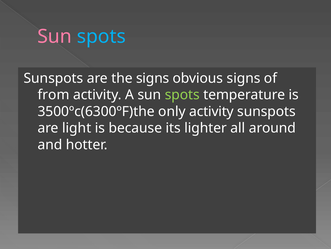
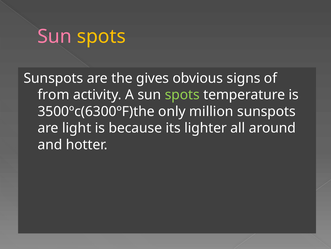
spots at (101, 36) colour: light blue -> yellow
the signs: signs -> gives
only activity: activity -> million
